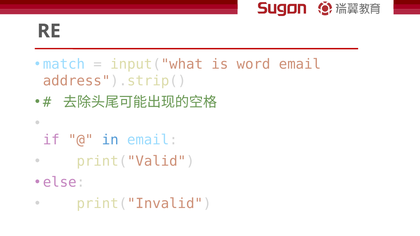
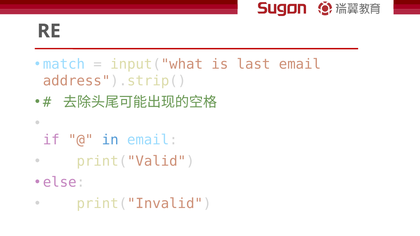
word: word -> last
